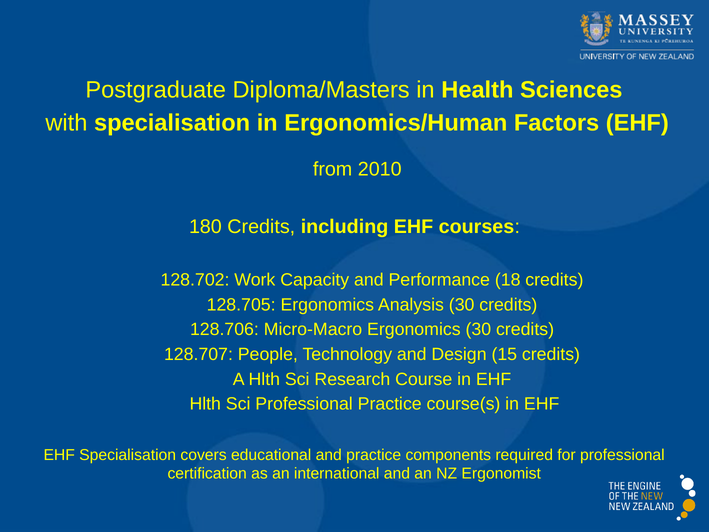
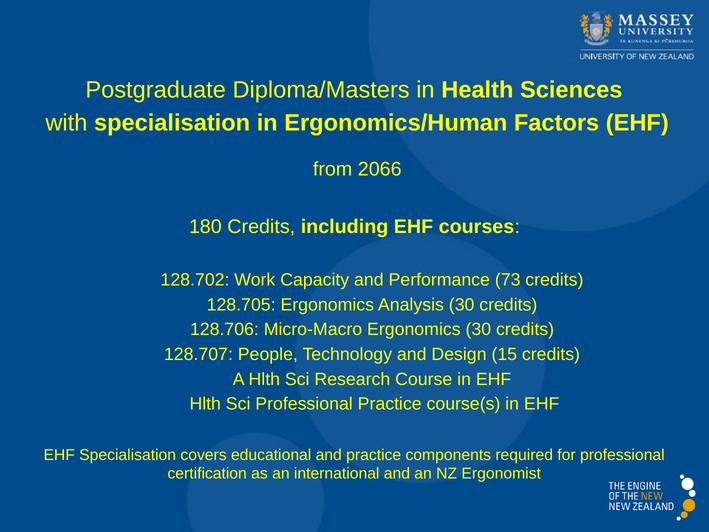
2010: 2010 -> 2066
18: 18 -> 73
